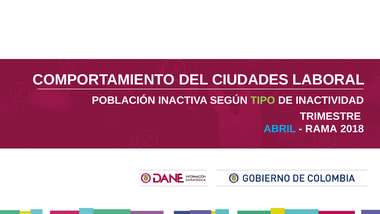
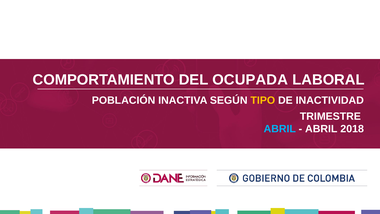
CIUDADES: CIUDADES -> OCUPADA
TIPO colour: light green -> yellow
RAMA at (321, 129): RAMA -> ABRIL
